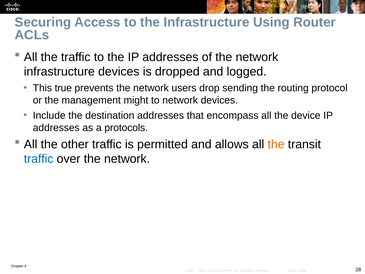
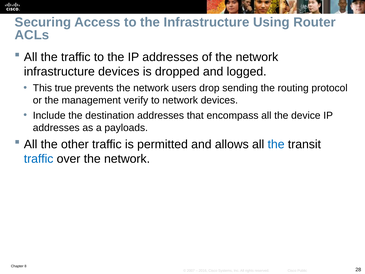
might: might -> verify
protocols: protocols -> payloads
the at (276, 144) colour: orange -> blue
